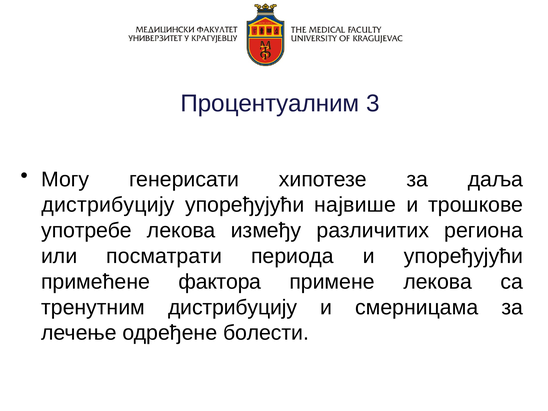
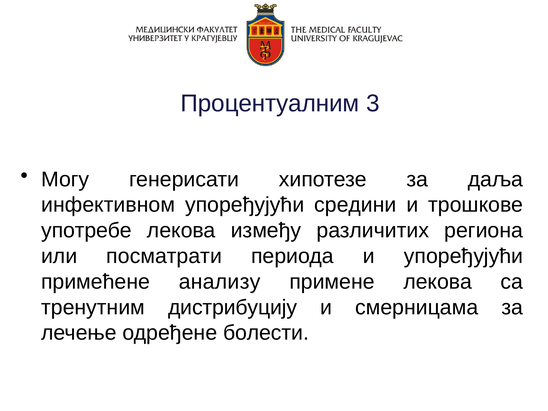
дистрибуцију at (108, 205): дистрибуцију -> инфективном
највише: највише -> средини
фактора: фактора -> анализу
